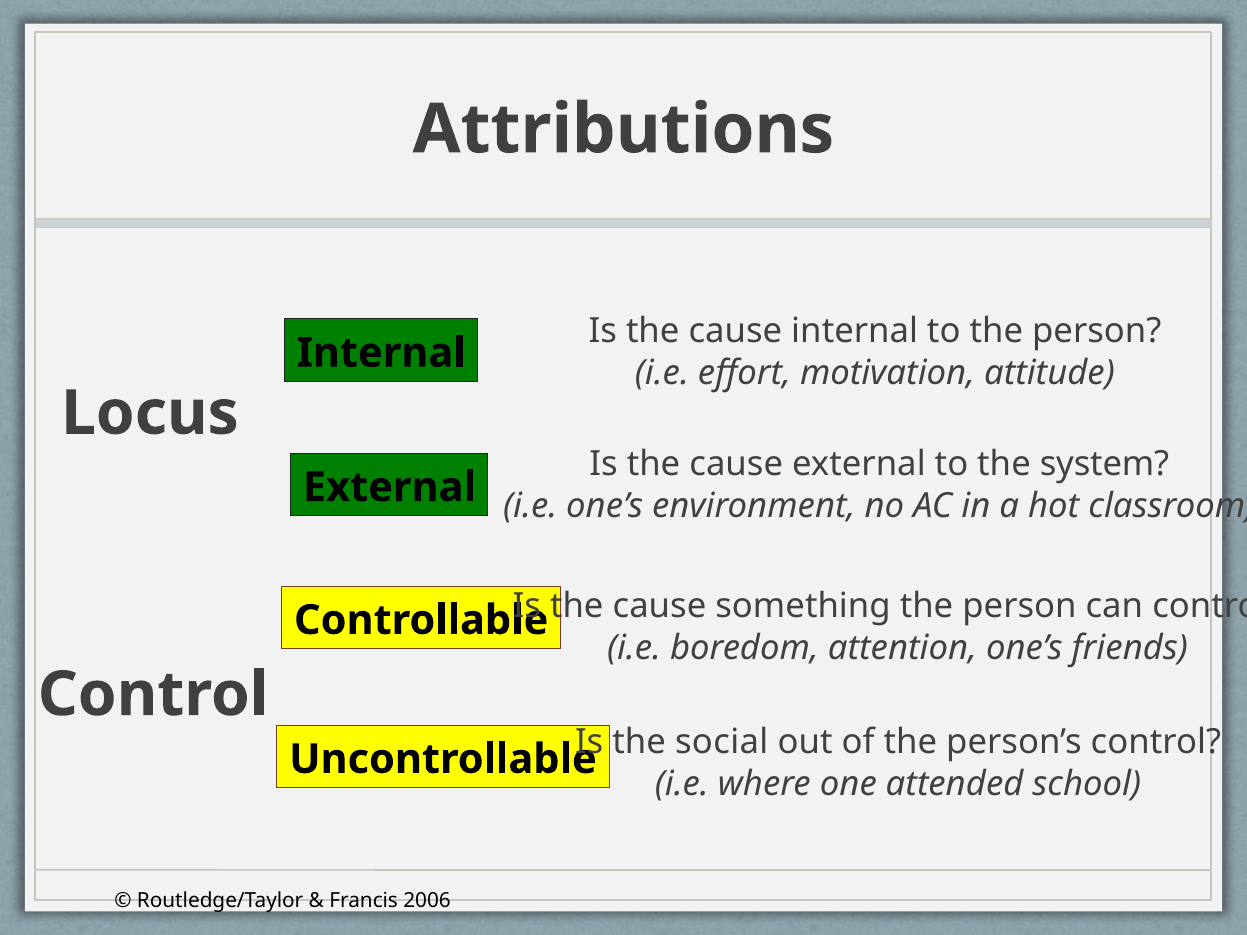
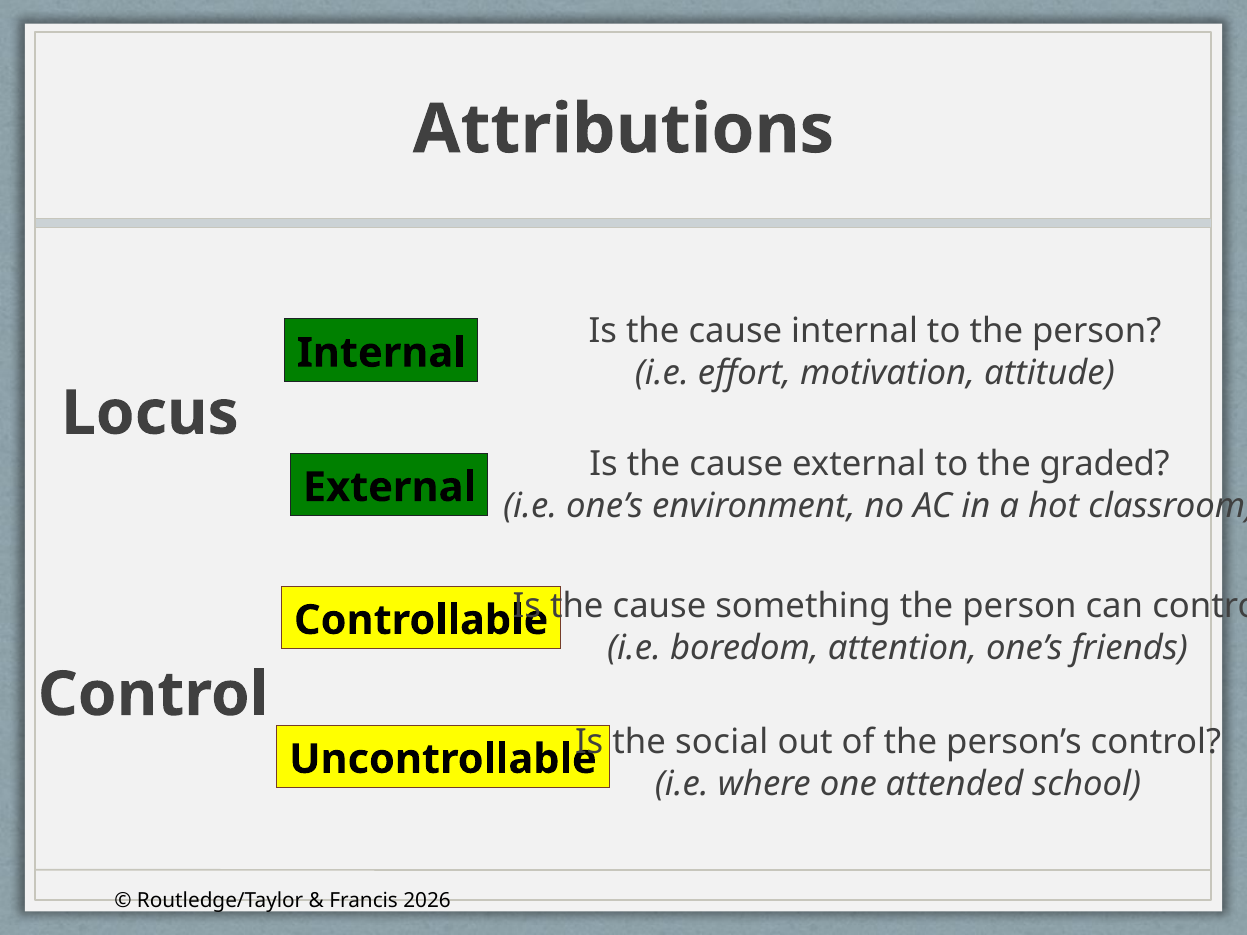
system: system -> graded
2006: 2006 -> 2026
